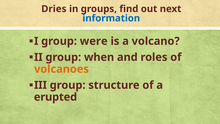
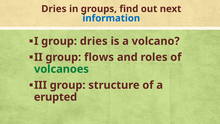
group were: were -> dries
when: when -> flows
volcanoes colour: orange -> green
